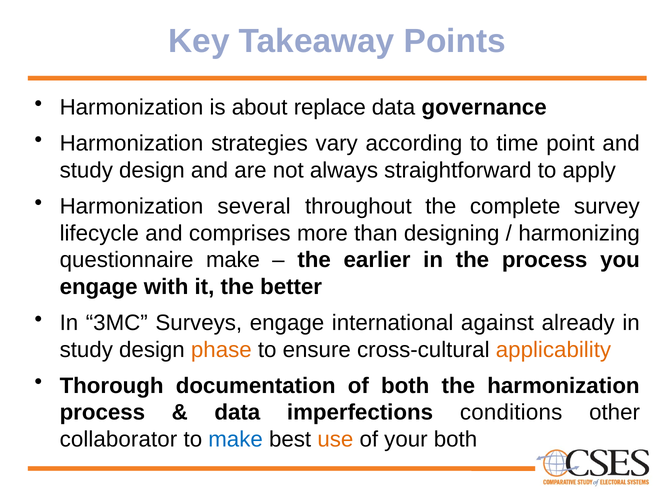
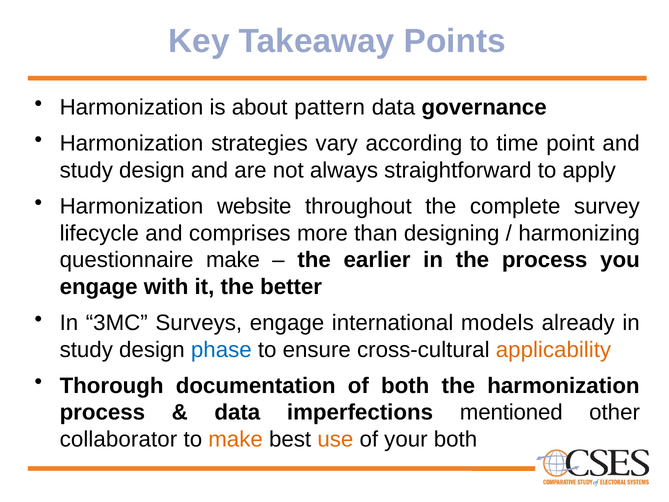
replace: replace -> pattern
several: several -> website
against: against -> models
phase colour: orange -> blue
conditions: conditions -> mentioned
make at (236, 439) colour: blue -> orange
